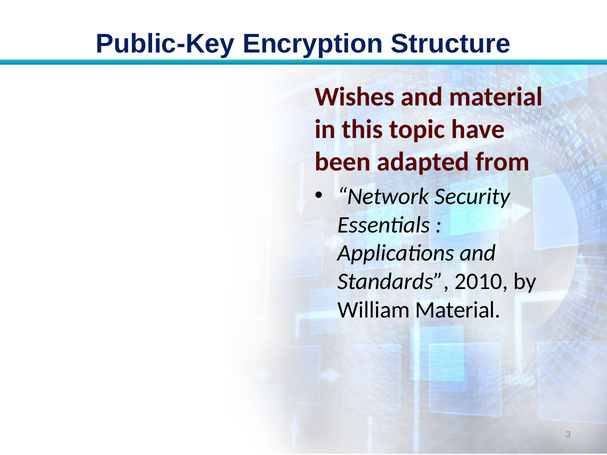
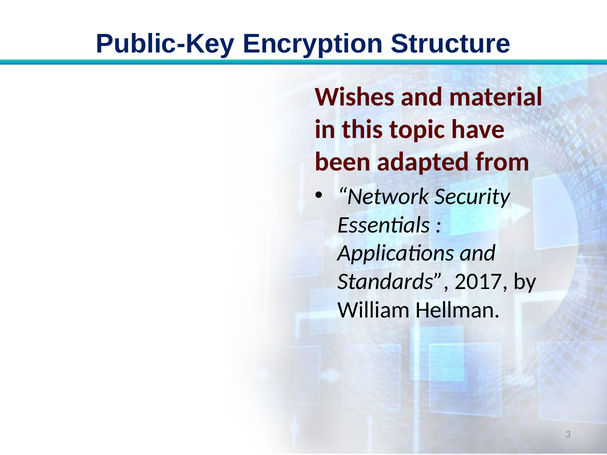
2010: 2010 -> 2017
William Material: Material -> Hellman
